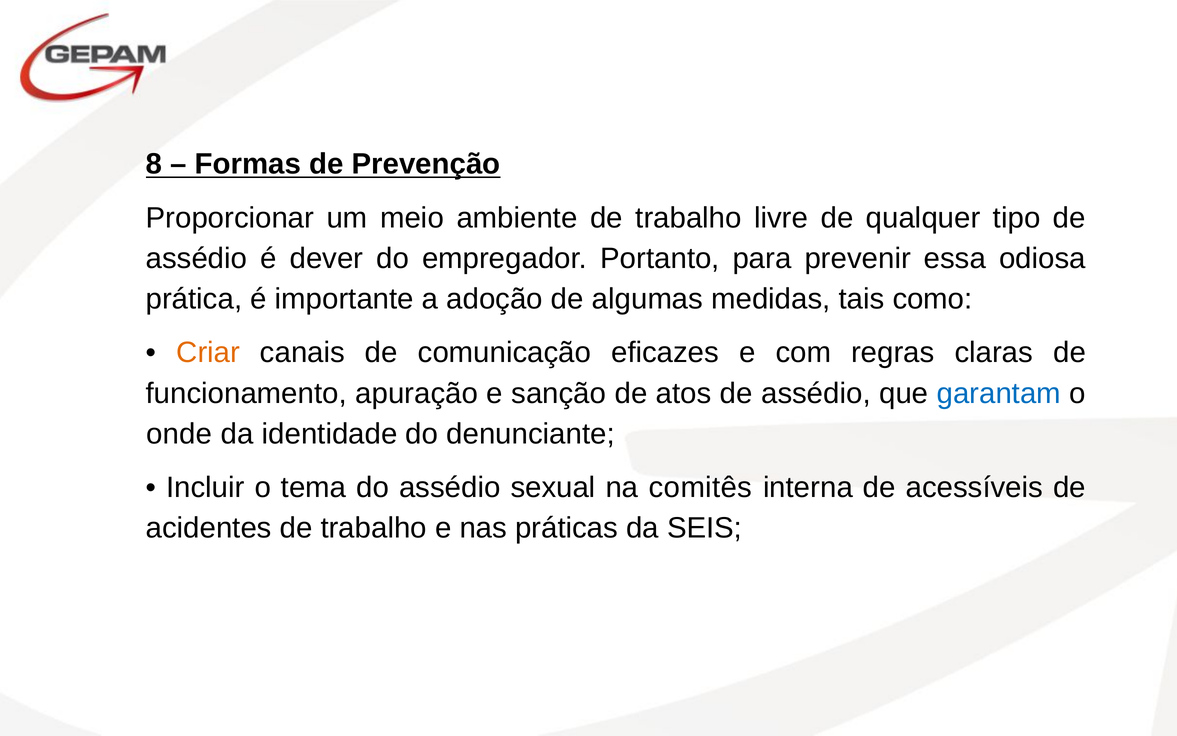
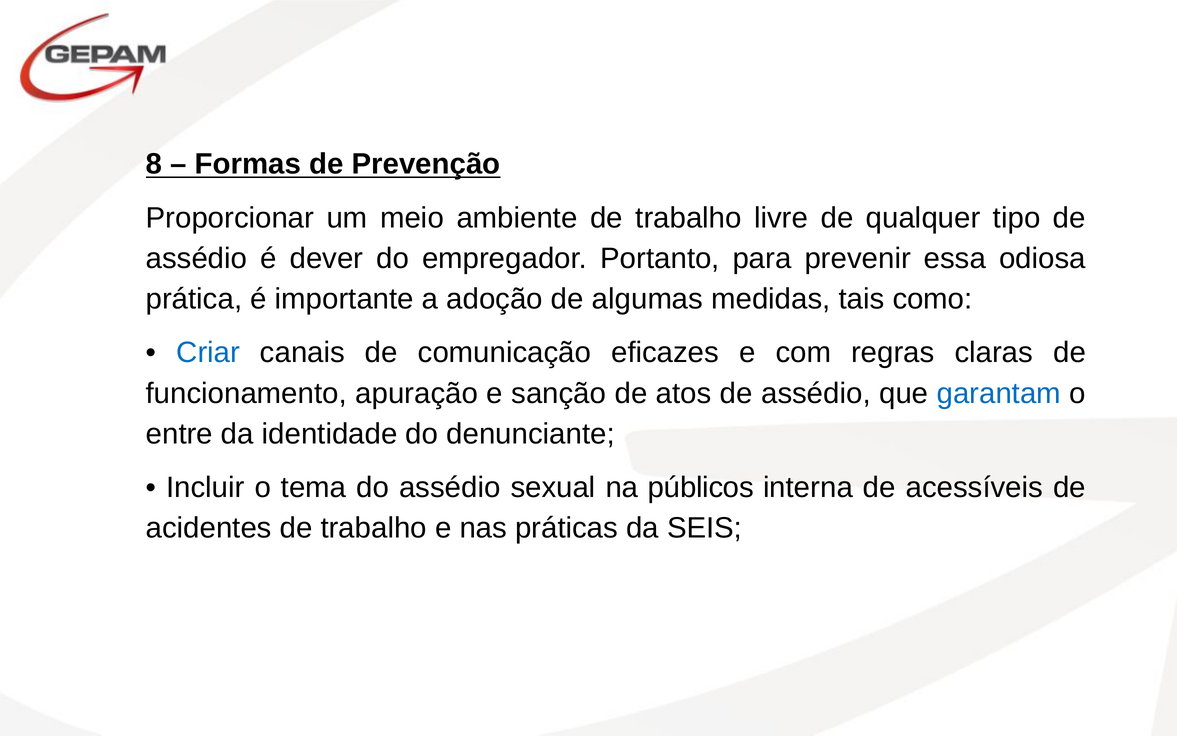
Criar colour: orange -> blue
onde: onde -> entre
comitês: comitês -> públicos
